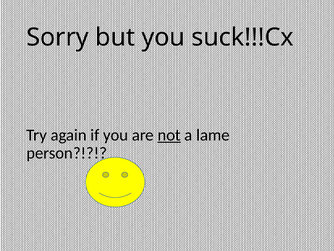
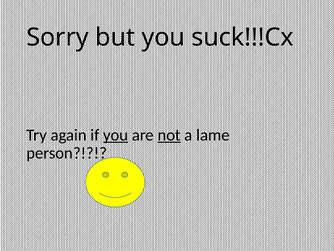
you at (116, 135) underline: none -> present
